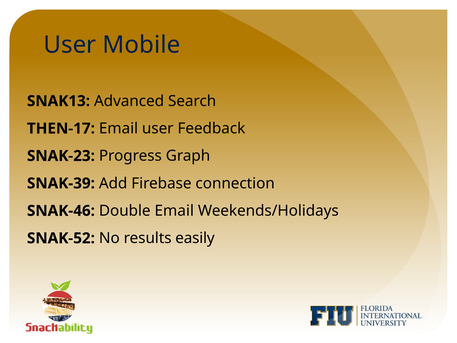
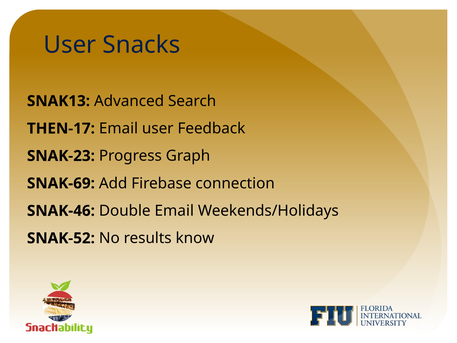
Mobile: Mobile -> Snacks
SNAK-39: SNAK-39 -> SNAK-69
easily: easily -> know
